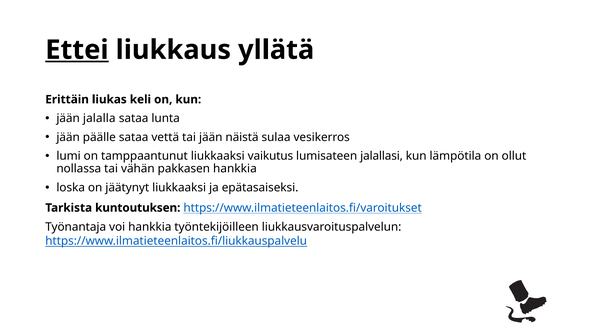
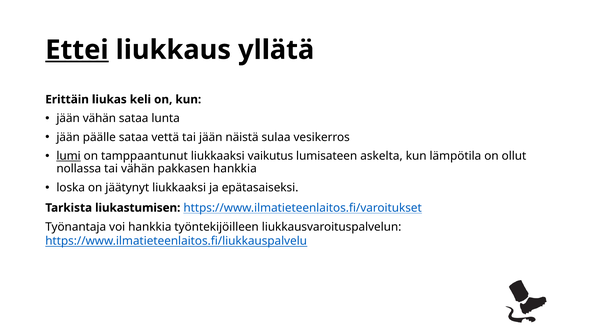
jään jalalla: jalalla -> vähän
lumi underline: none -> present
jalallasi: jalallasi -> askelta
kuntoutuksen: kuntoutuksen -> liukastumisen
